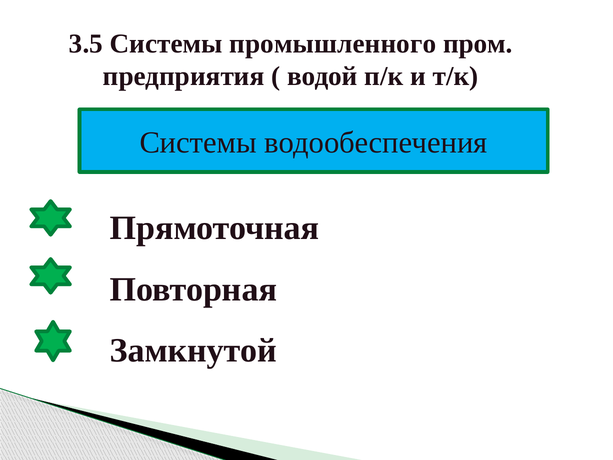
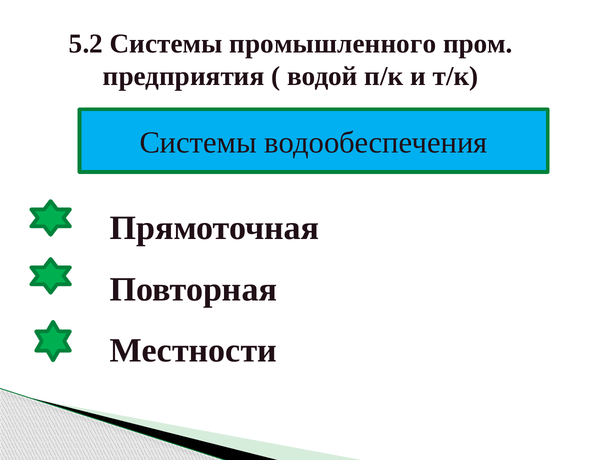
3.5: 3.5 -> 5.2
Замкнутой: Замкнутой -> Местности
